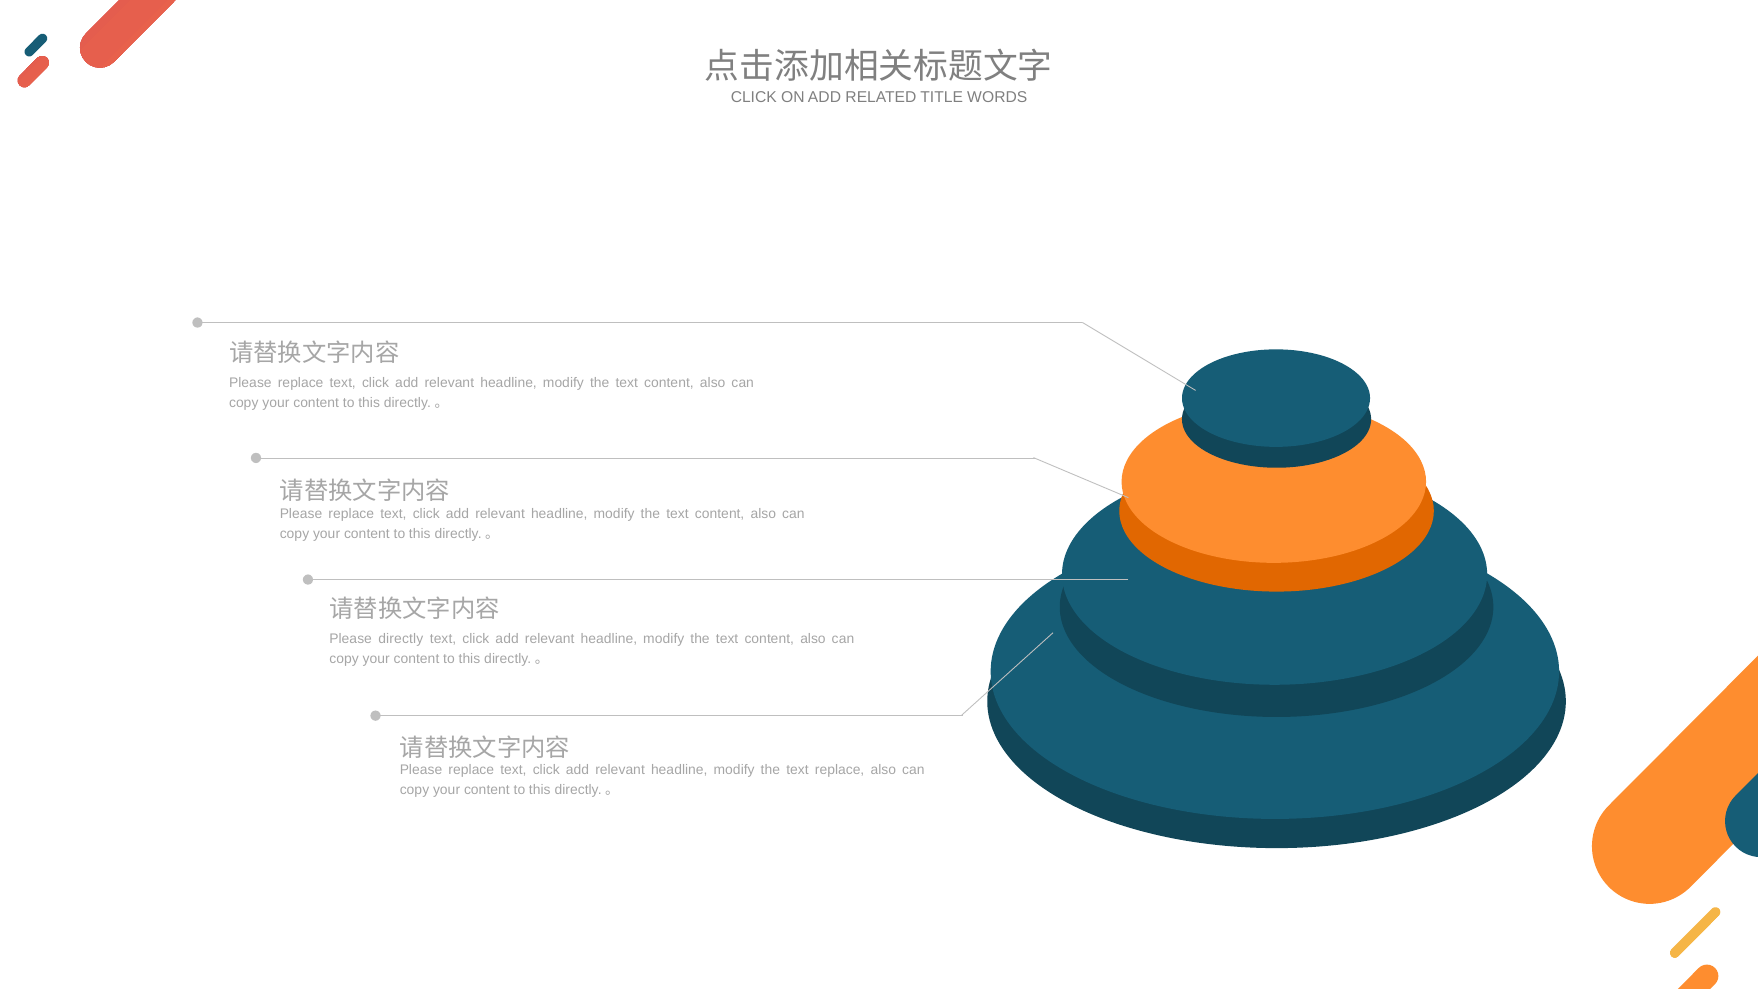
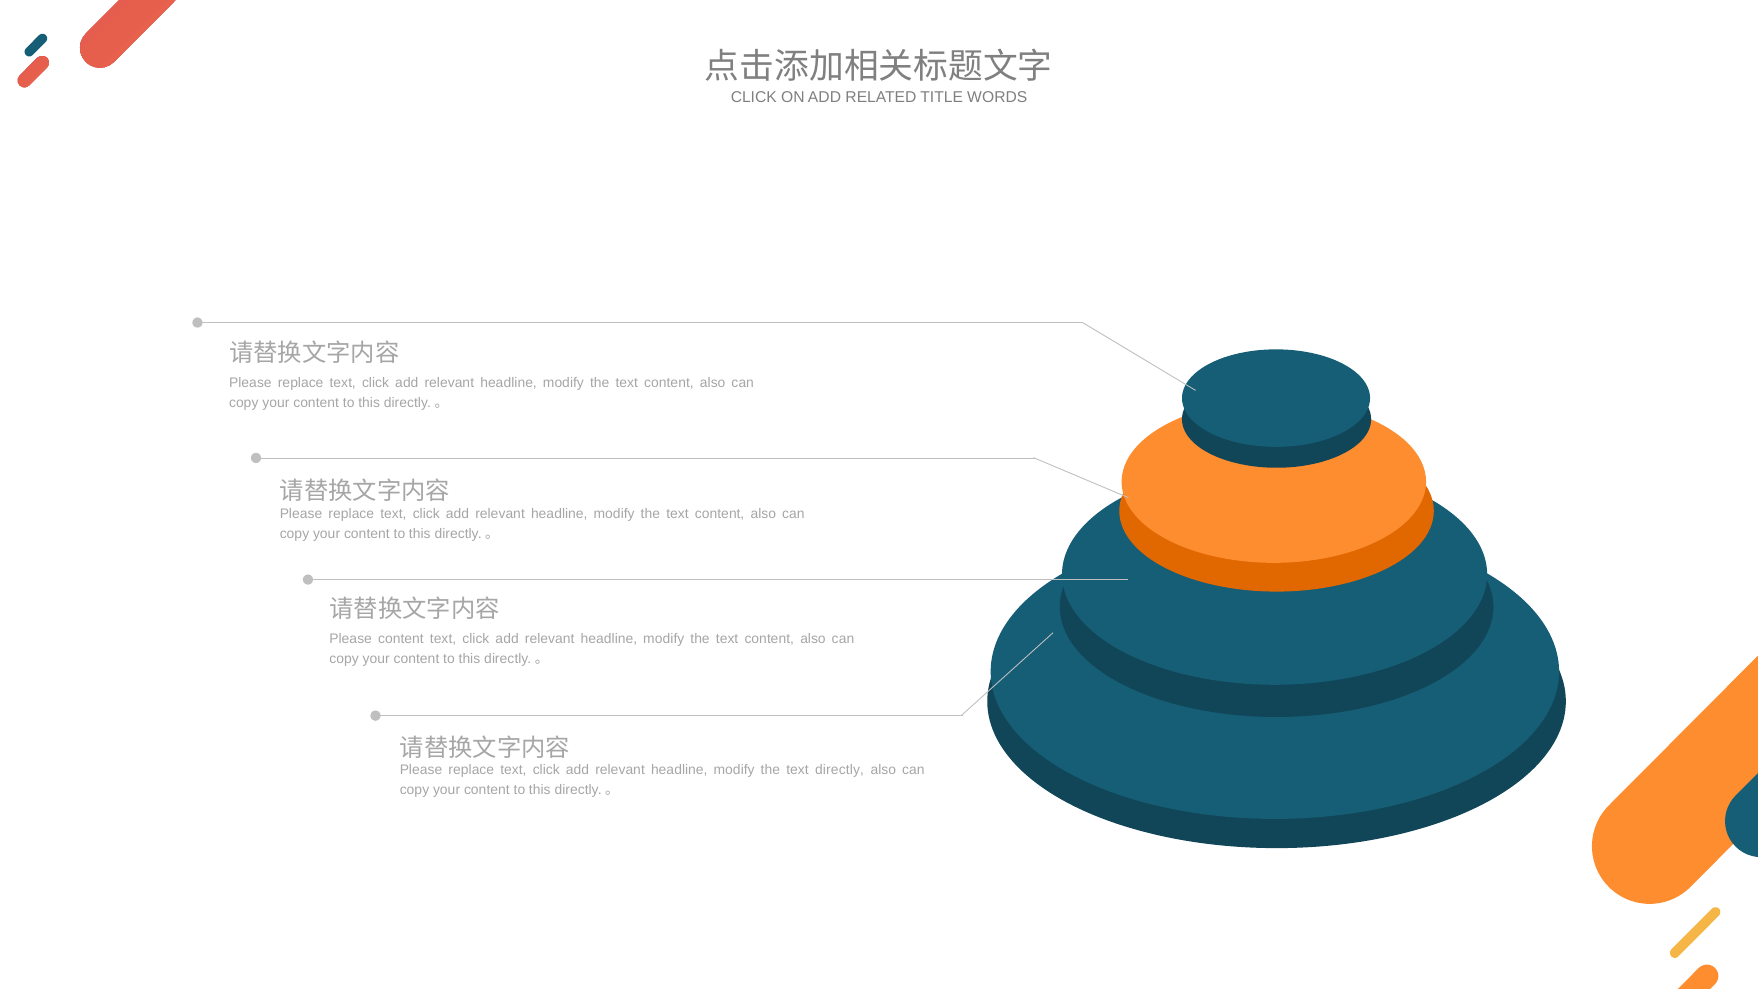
Please directly: directly -> content
text replace: replace -> directly
